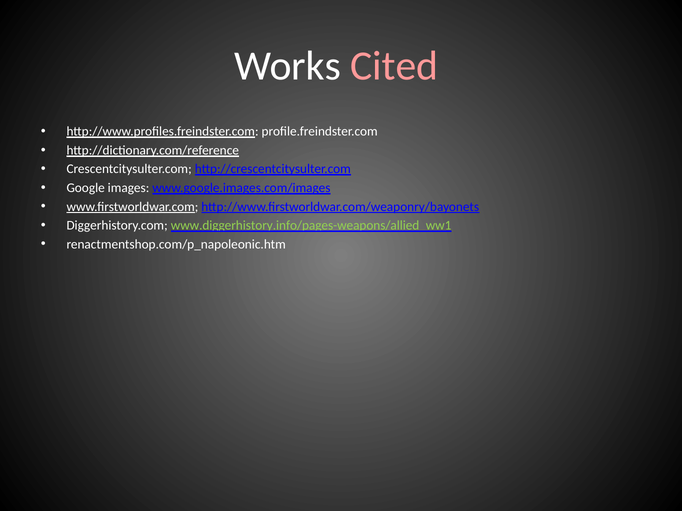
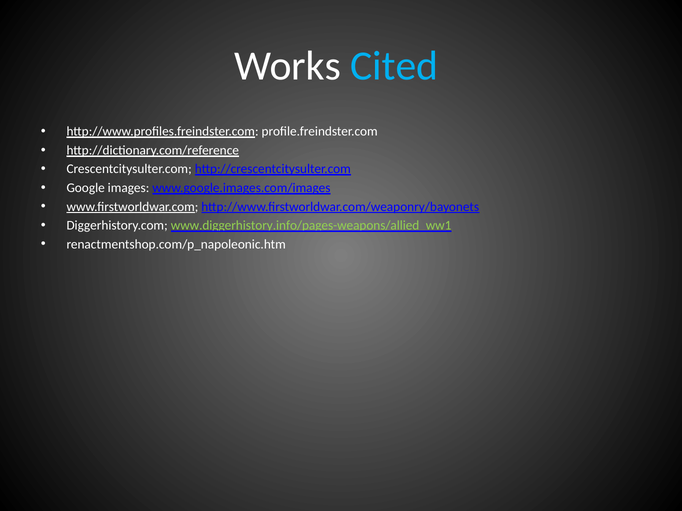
Cited colour: pink -> light blue
